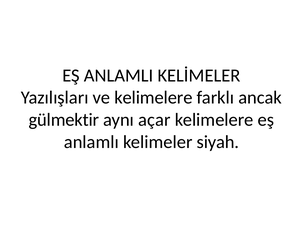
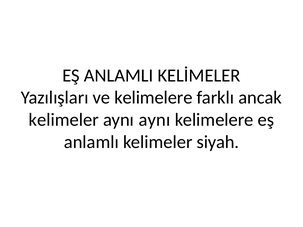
gülmektir at (64, 120): gülmektir -> kelimeler
aynı açar: açar -> aynı
